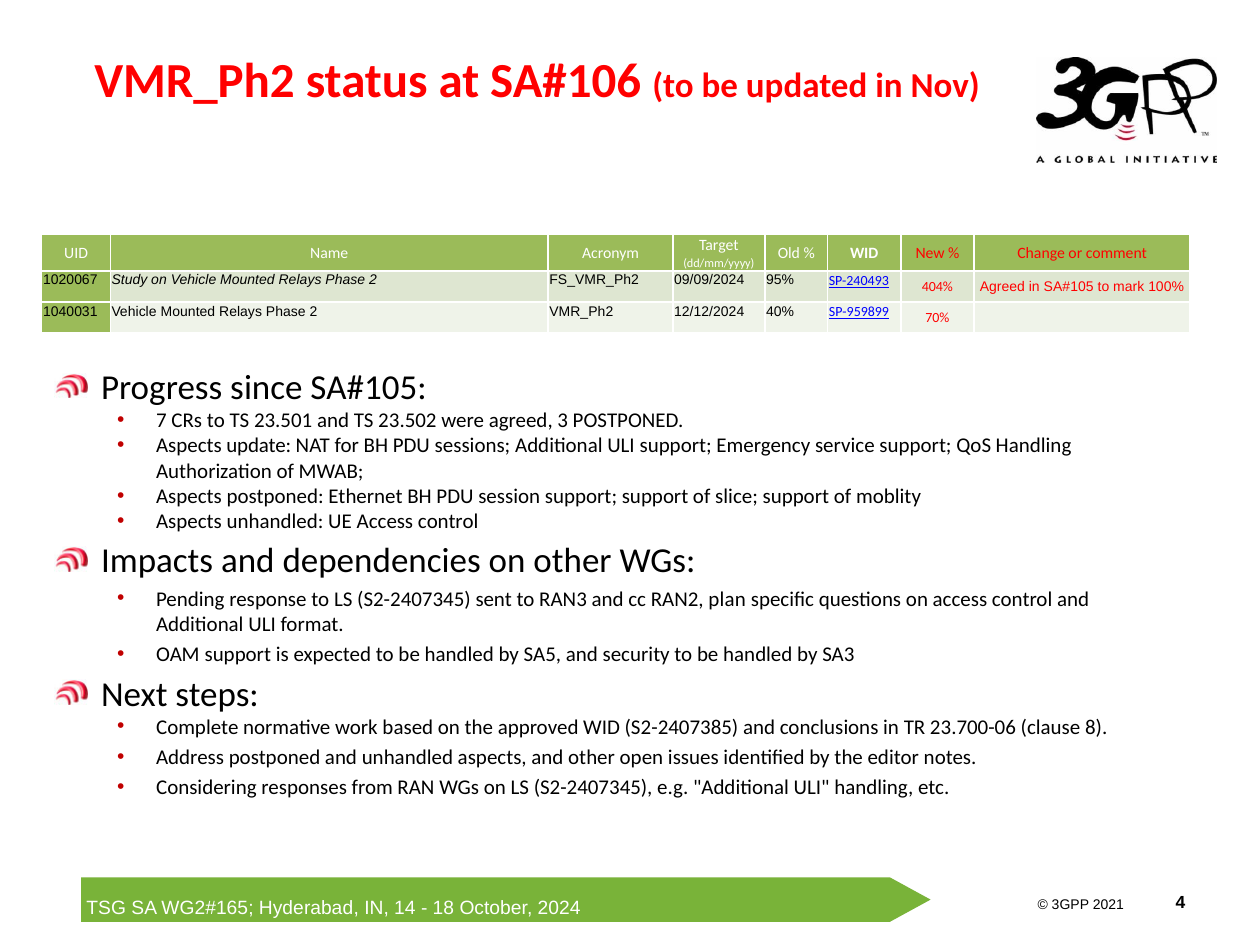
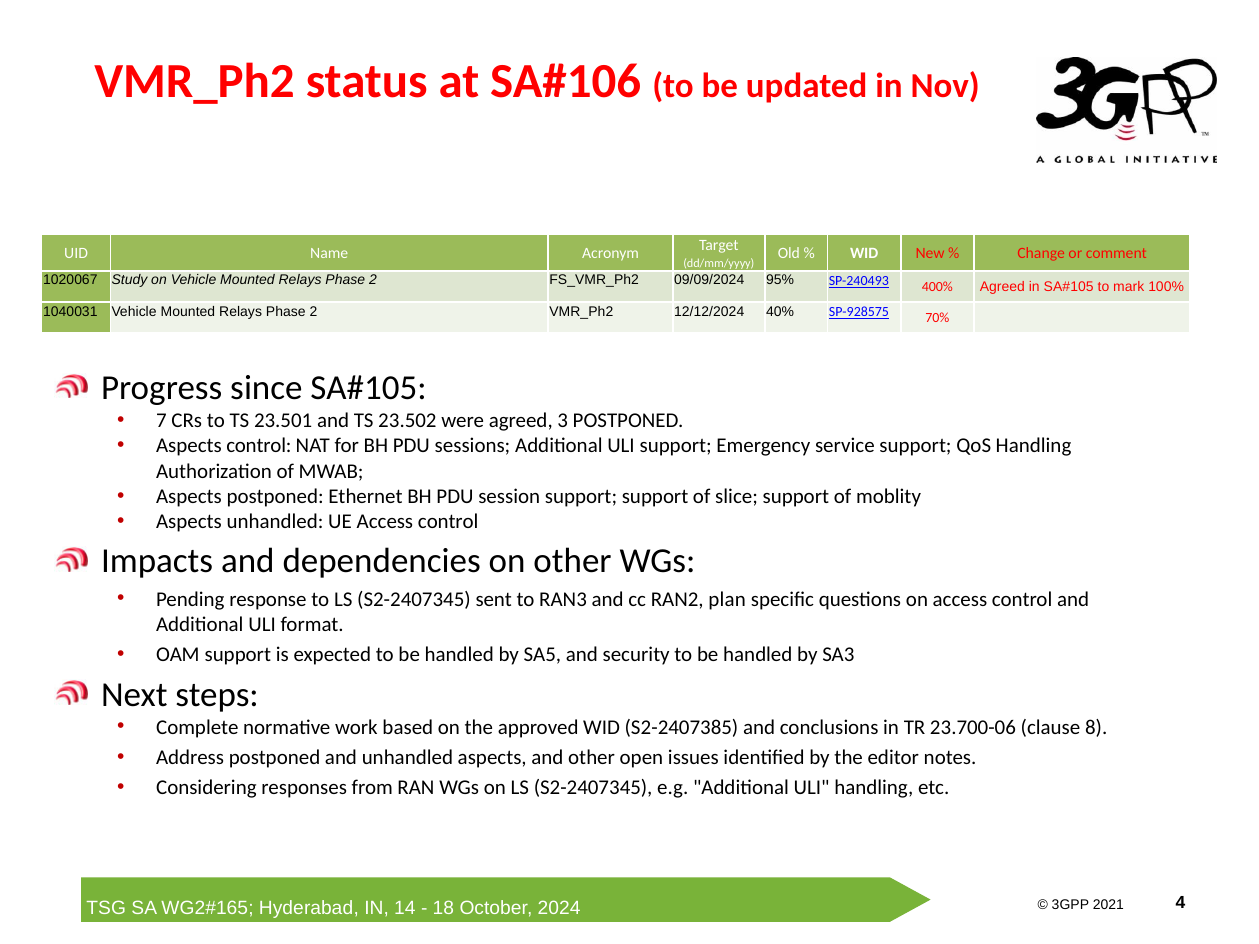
404%: 404% -> 400%
SP-959899: SP-959899 -> SP-928575
Aspects update: update -> control
